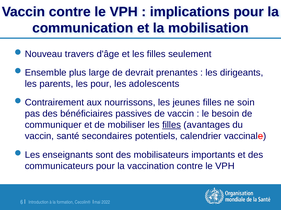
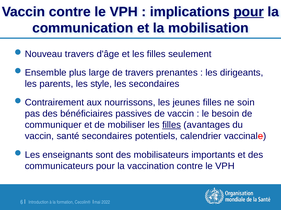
pour at (249, 12) underline: none -> present
de devrait: devrait -> travers
les pour: pour -> style
les adolescents: adolescents -> secondaires
